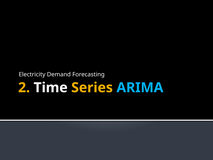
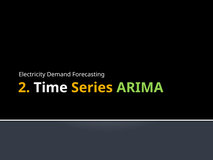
ARIMA colour: light blue -> light green
